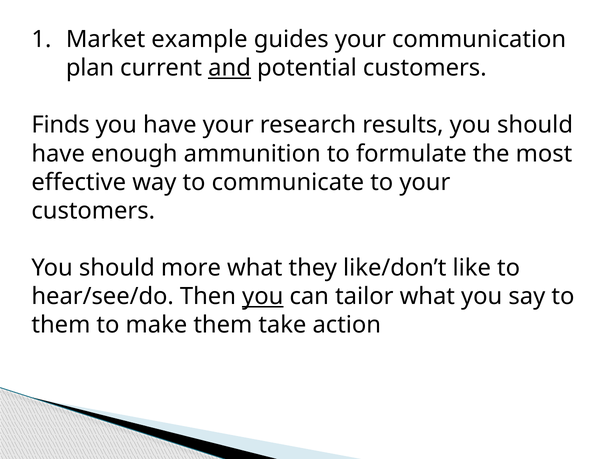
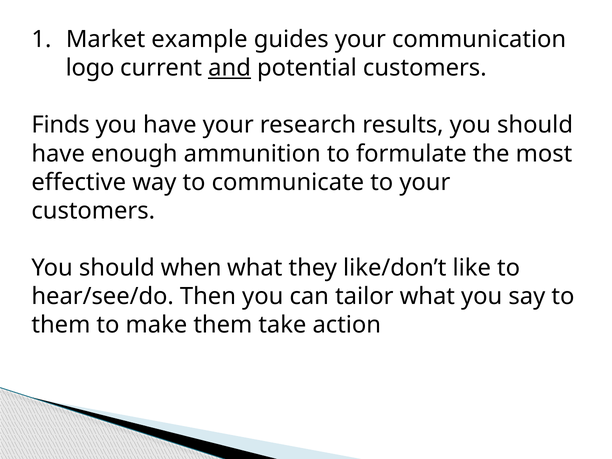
plan: plan -> logo
more: more -> when
you at (263, 297) underline: present -> none
